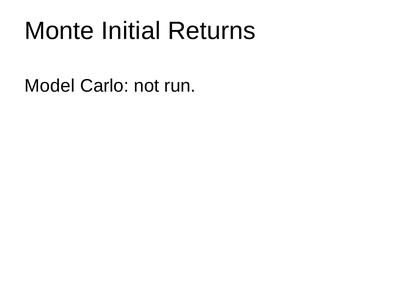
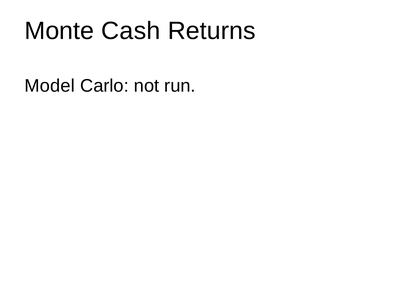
Initial: Initial -> Cash
